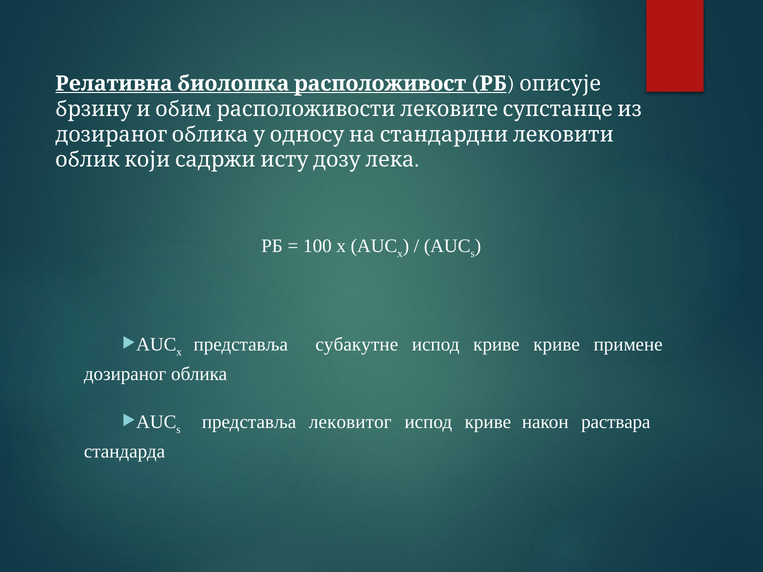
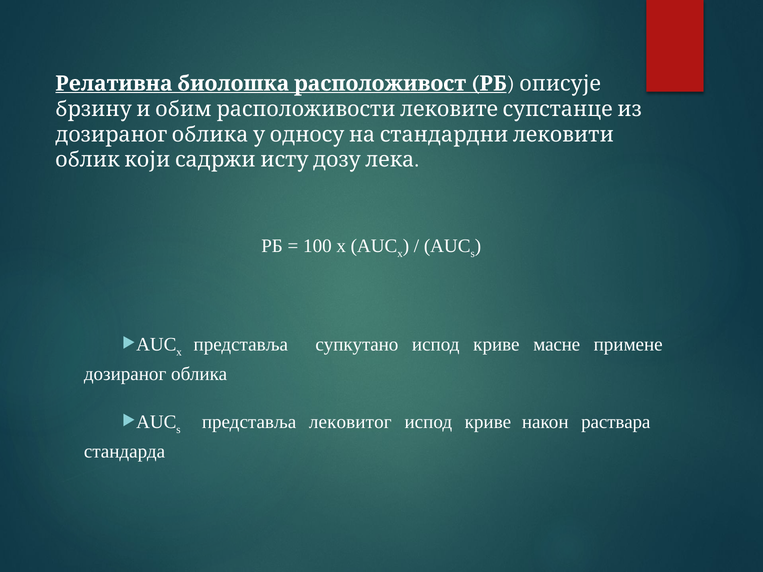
субакутне: субакутне -> супкутано
криве криве: криве -> масне
